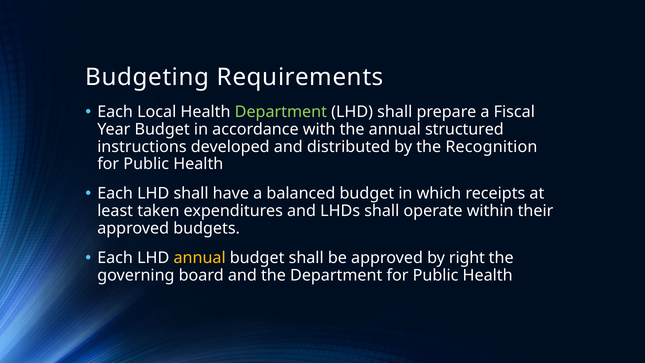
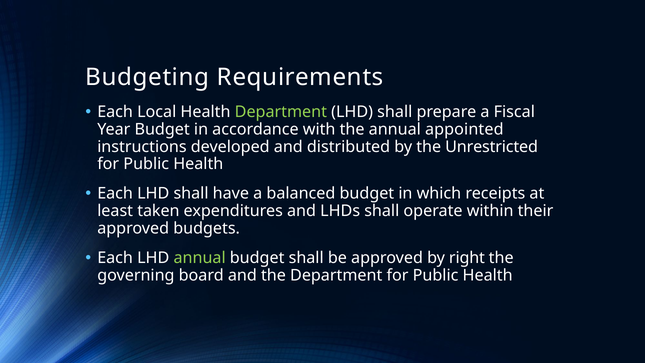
structured: structured -> appointed
Recognition: Recognition -> Unrestricted
annual at (200, 258) colour: yellow -> light green
